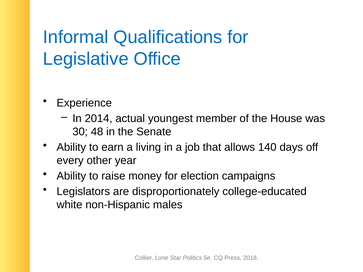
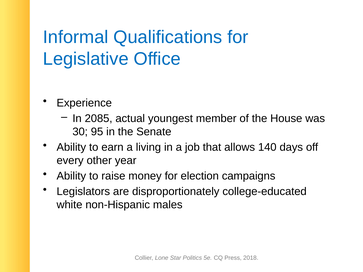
2014: 2014 -> 2085
48: 48 -> 95
